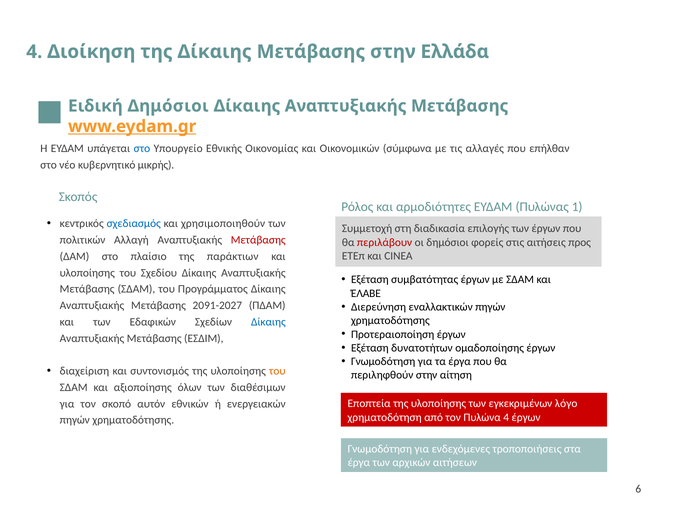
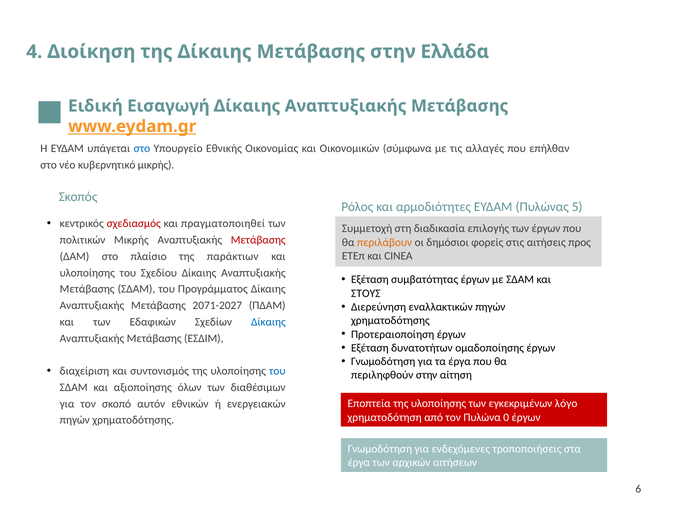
Ειδική Δημόσιοι: Δημόσιοι -> Εισαγωγή
1: 1 -> 5
σχεδιασμός colour: blue -> red
χρησιμοποιηθούν: χρησιμοποιηθούν -> πραγματοποιηθεί
πολιτικών Αλλαγή: Αλλαγή -> Μικρής
περιλάβουν colour: red -> orange
ΈΛΑΒΕ: ΈΛΑΒΕ -> ΣΤΟΥΣ
2091-2027: 2091-2027 -> 2071-2027
του at (277, 371) colour: orange -> blue
Πυλώνα 4: 4 -> 0
